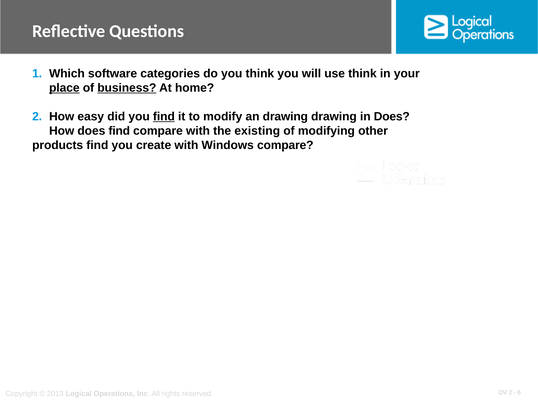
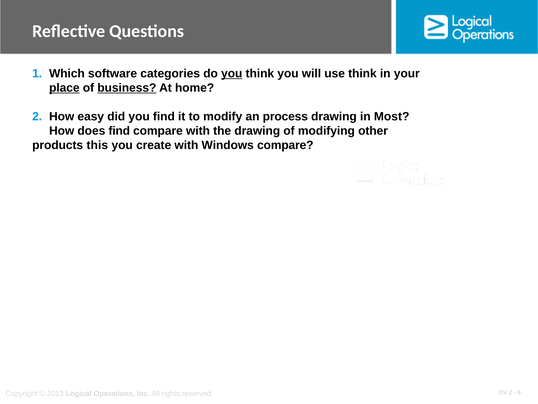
you at (232, 73) underline: none -> present
find at (164, 116) underline: present -> none
an drawing: drawing -> process
in Does: Does -> Most
the existing: existing -> drawing
products find: find -> this
